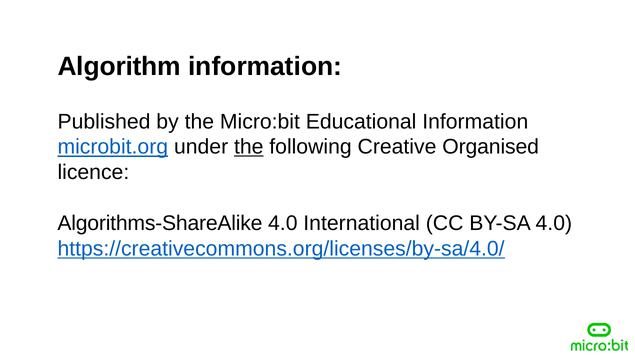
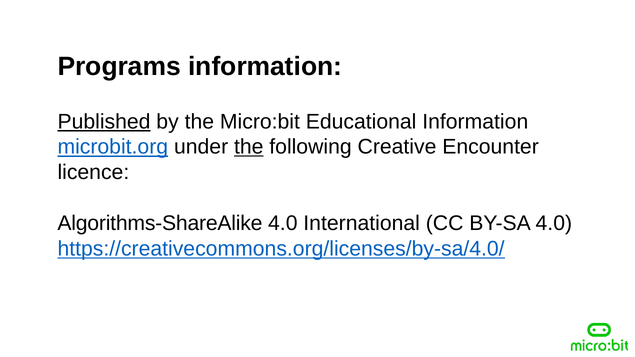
Algorithm: Algorithm -> Programs
Published underline: none -> present
Organised: Organised -> Encounter
